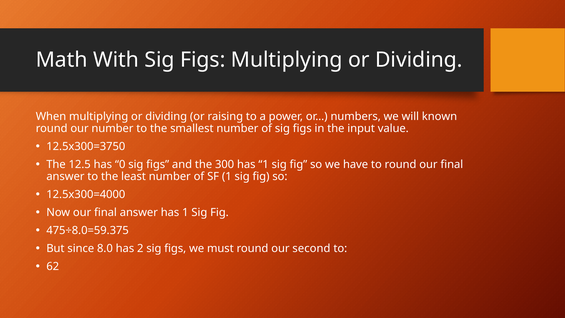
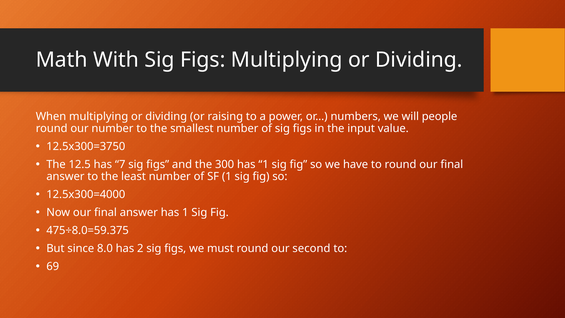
known: known -> people
0: 0 -> 7
62: 62 -> 69
